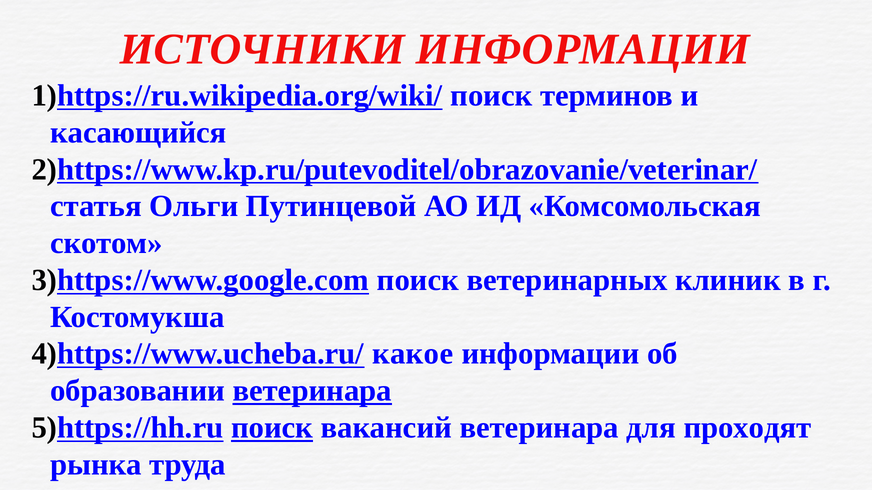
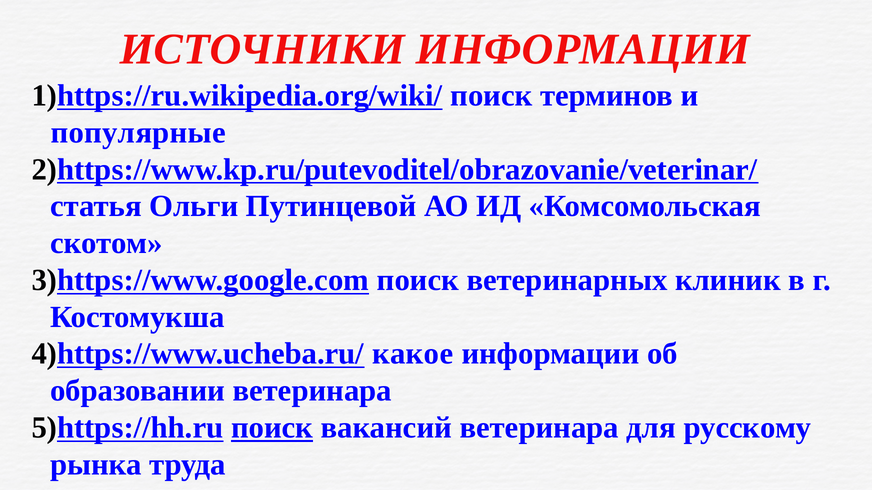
касающийся: касающийся -> популярные
ветеринара at (312, 391) underline: present -> none
проходят: проходят -> русскому
